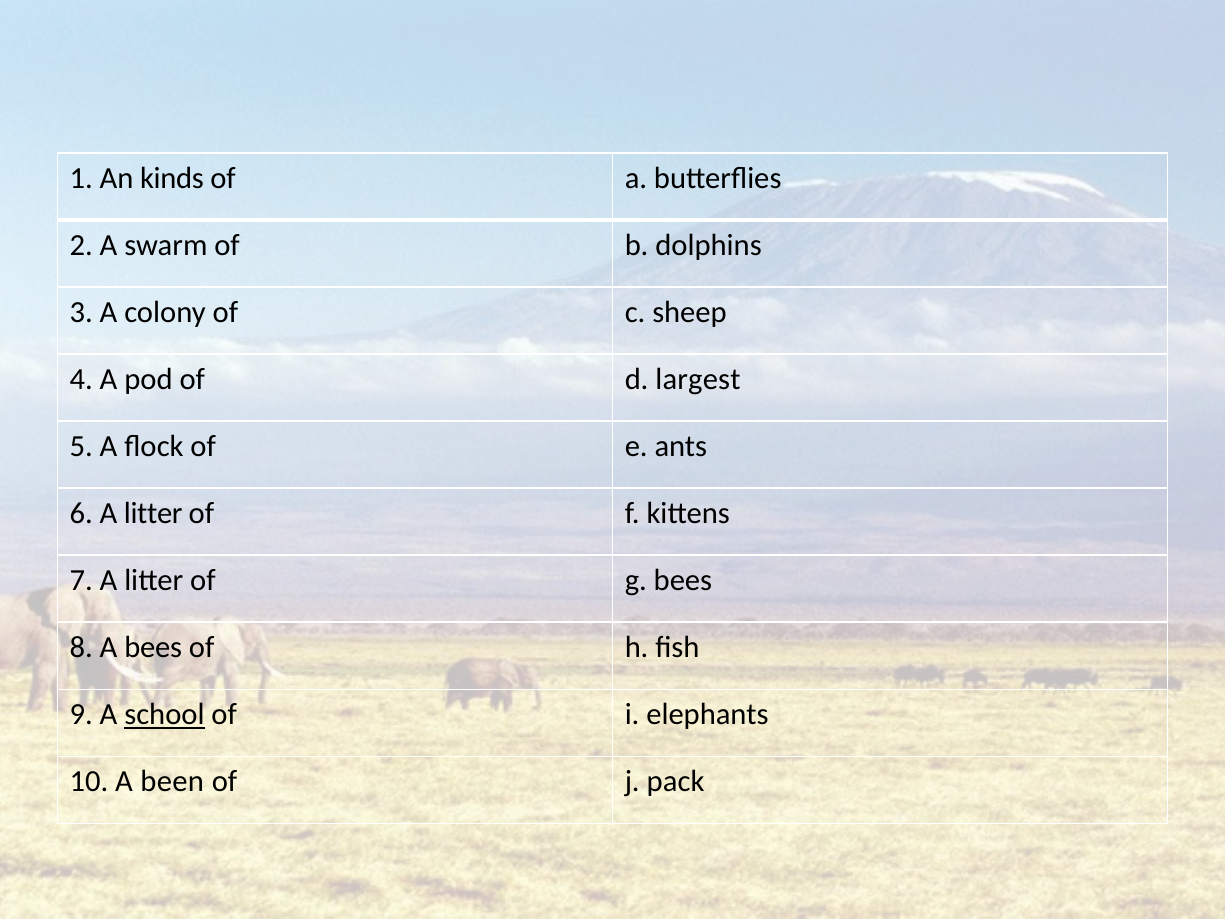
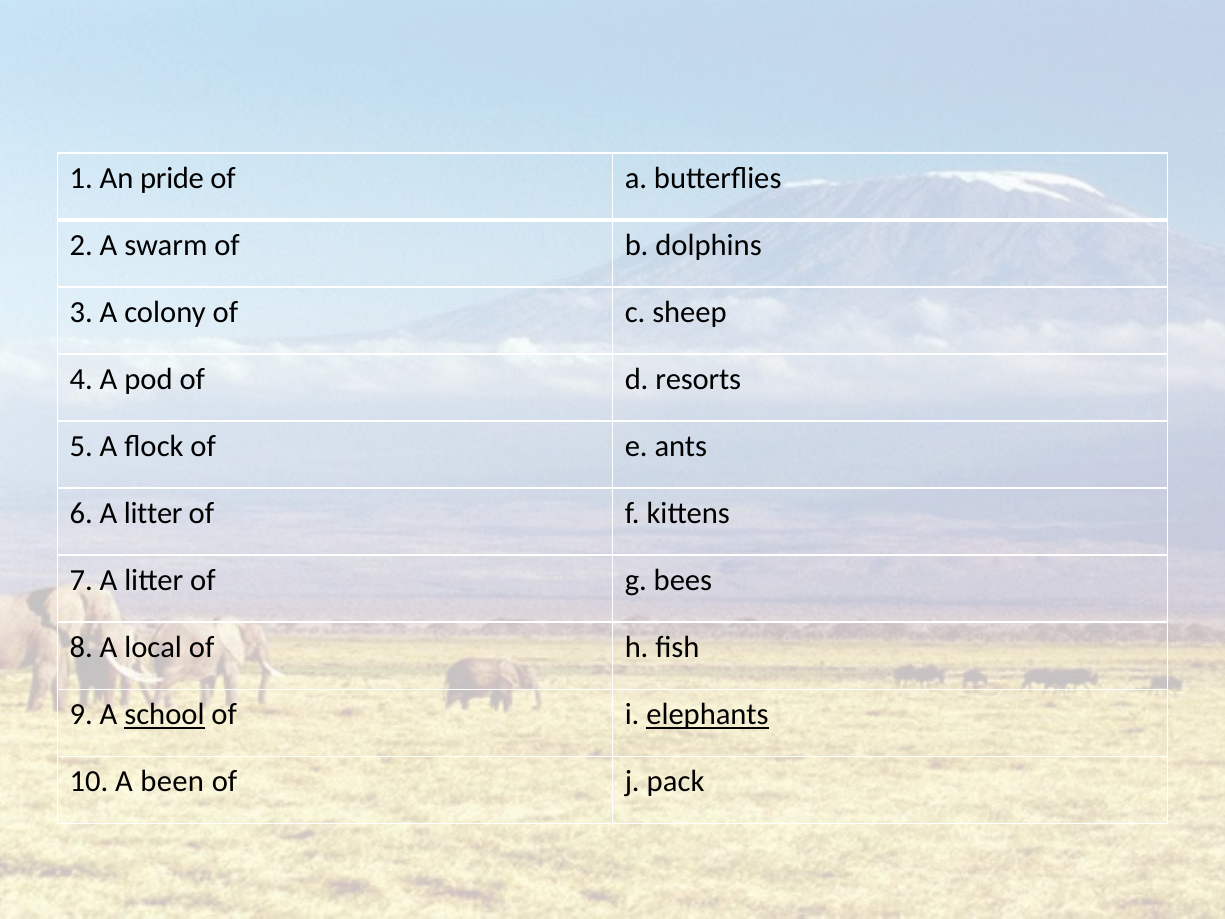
kinds: kinds -> pride
largest: largest -> resorts
A bees: bees -> local
elephants underline: none -> present
